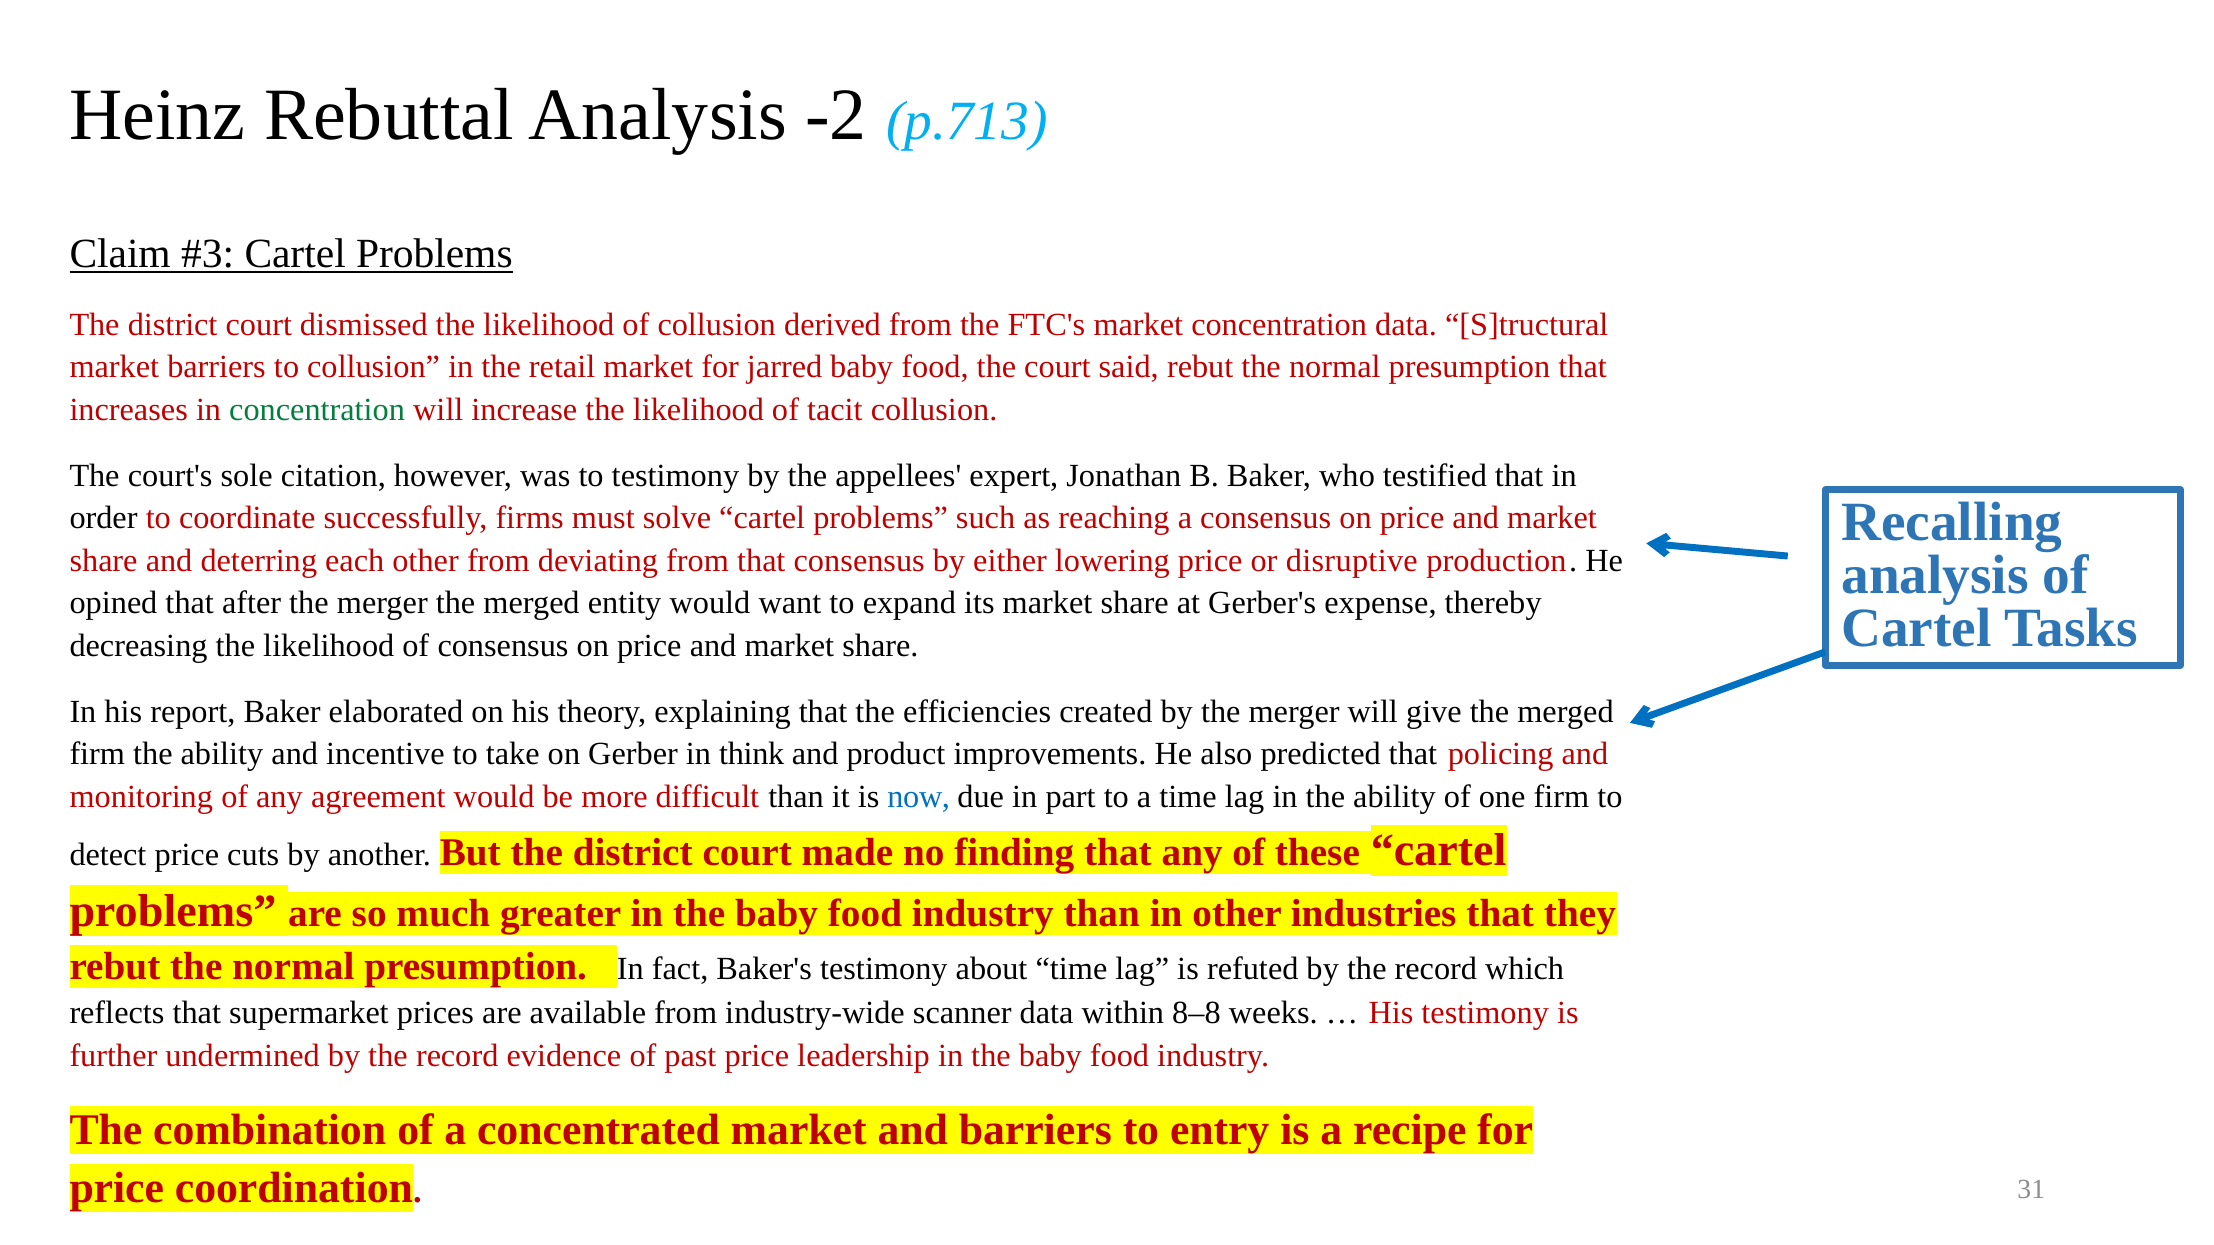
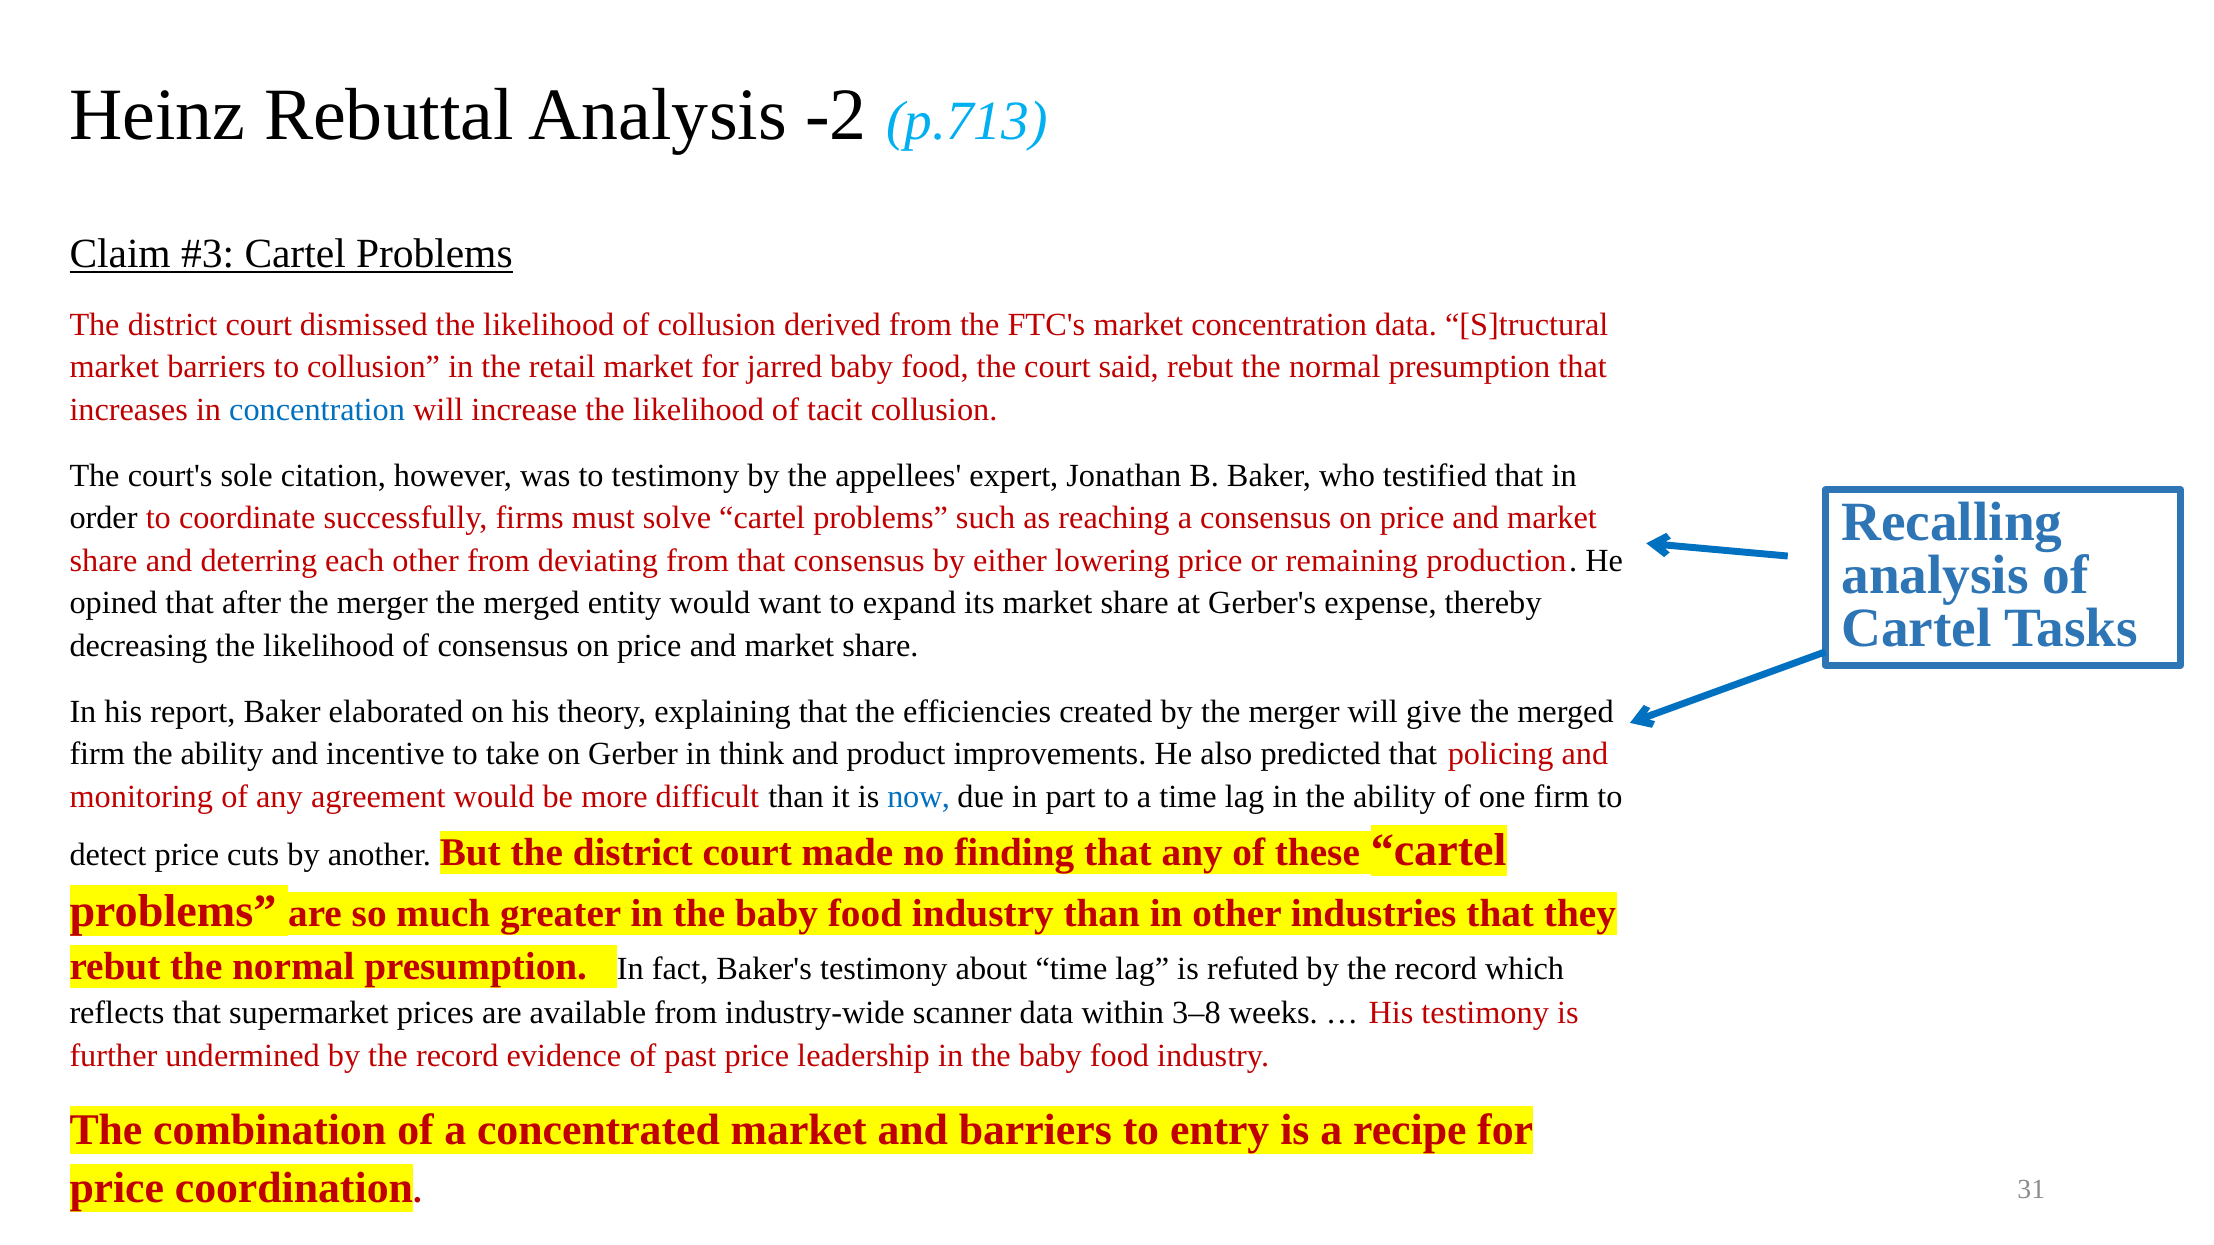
concentration at (317, 410) colour: green -> blue
disruptive: disruptive -> remaining
8–8: 8–8 -> 3–8
